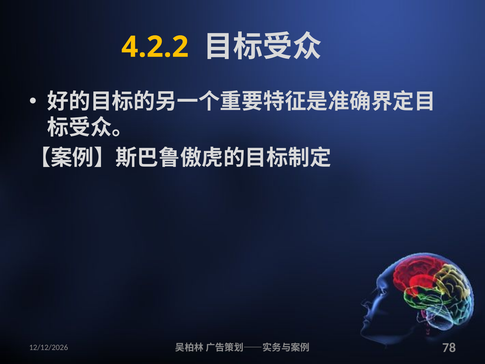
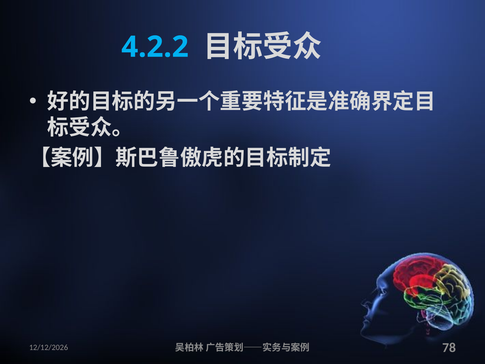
4.2.2 colour: yellow -> light blue
